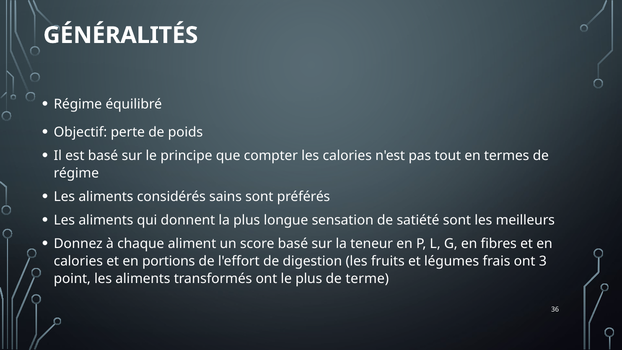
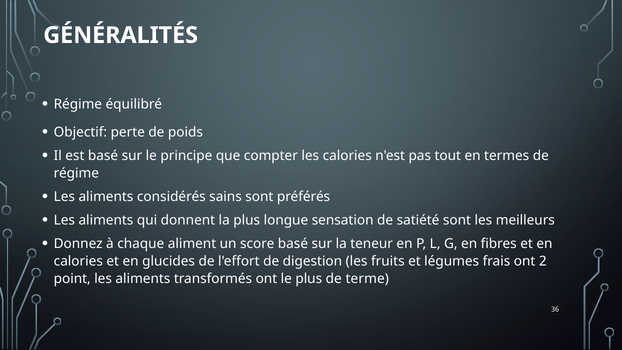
portions: portions -> glucides
3: 3 -> 2
